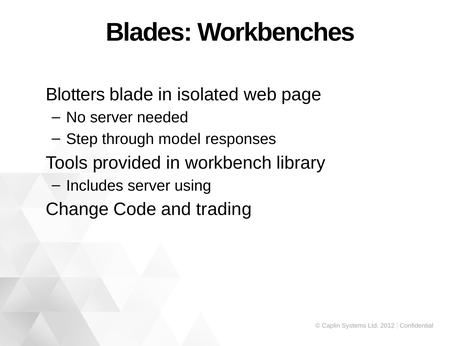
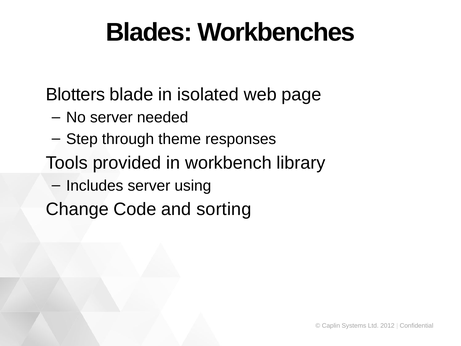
model: model -> theme
trading: trading -> sorting
